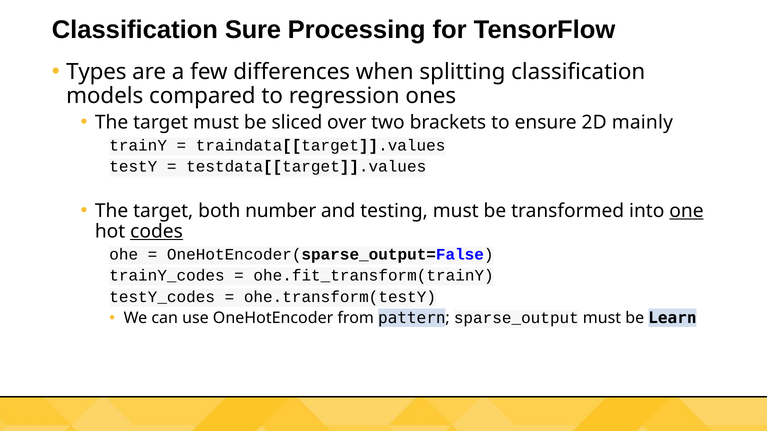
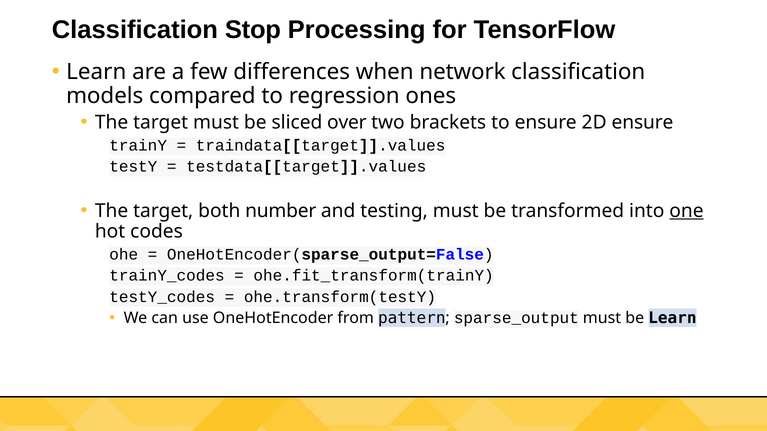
Sure: Sure -> Stop
Types at (96, 72): Types -> Learn
splitting: splitting -> network
2D mainly: mainly -> ensure
codes underline: present -> none
